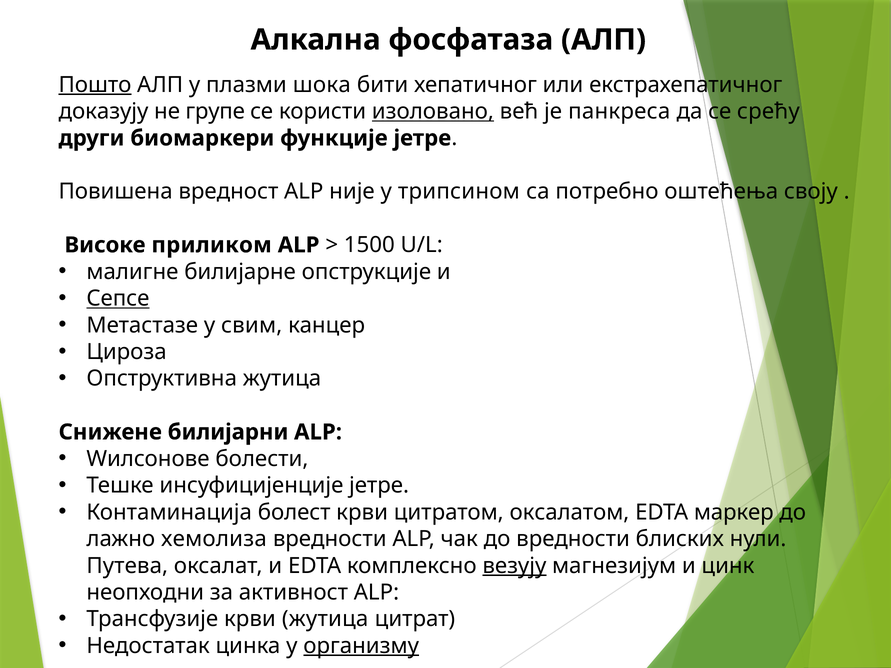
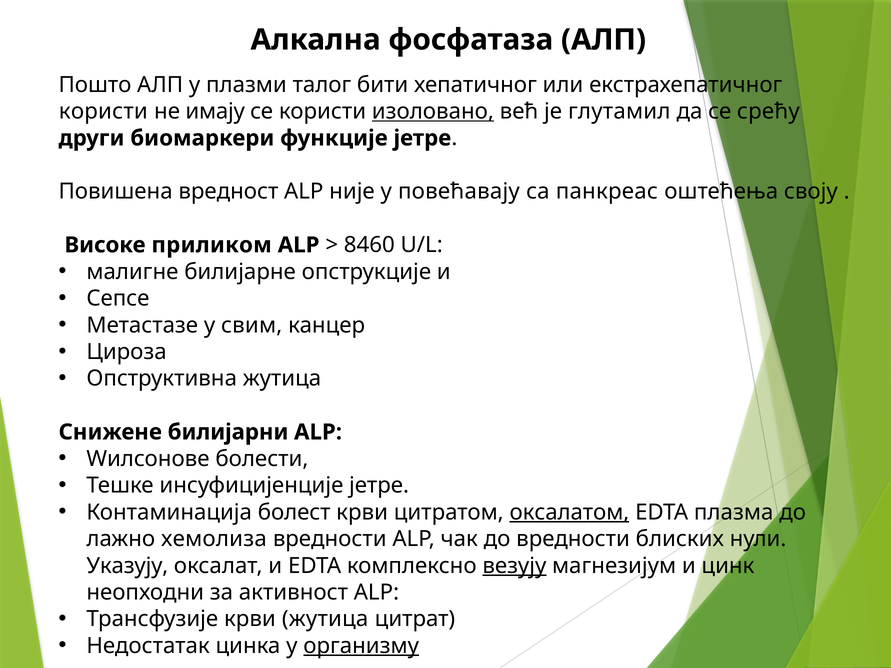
Пошто underline: present -> none
шока: шока -> талог
доказују at (103, 111): доказују -> користи
групе: групе -> имају
панкреса: панкреса -> глутамил
трипсином: трипсином -> повећавају
потребно: потребно -> панкреас
1500: 1500 -> 8460
Сепсе underline: present -> none
оксалатом underline: none -> present
маркер: маркер -> плазма
Путева: Путева -> Указују
